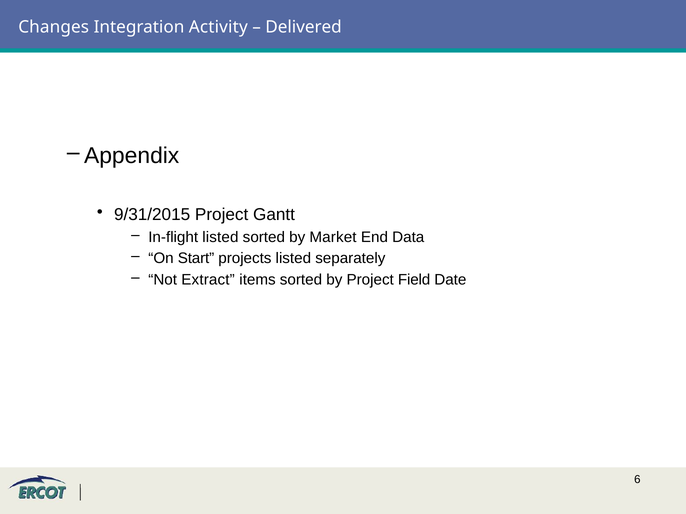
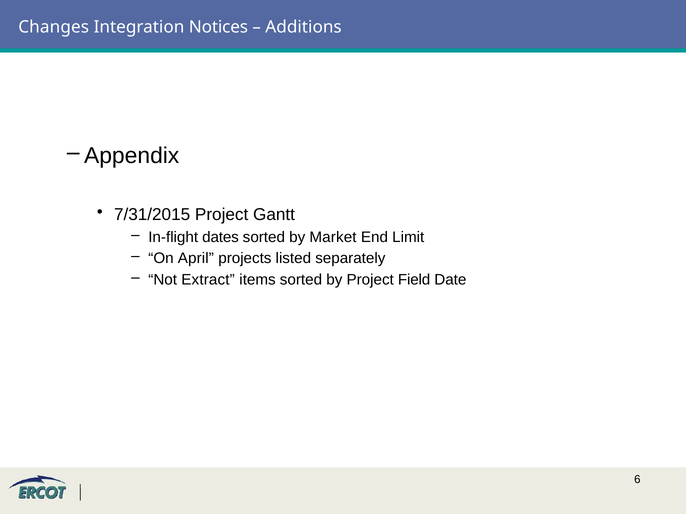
Activity: Activity -> Notices
Delivered: Delivered -> Additions
9/31/2015: 9/31/2015 -> 7/31/2015
In-flight listed: listed -> dates
Data: Data -> Limit
Start: Start -> April
